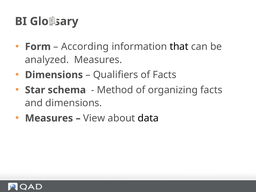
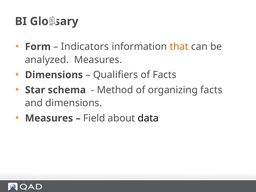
According: According -> Indicators
that colour: black -> orange
View: View -> Field
